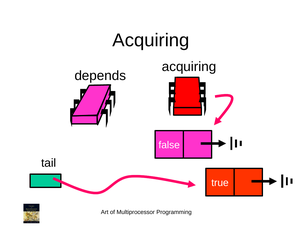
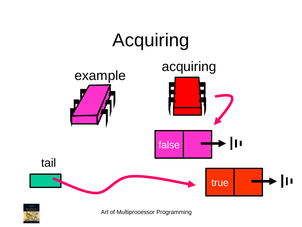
depends: depends -> example
